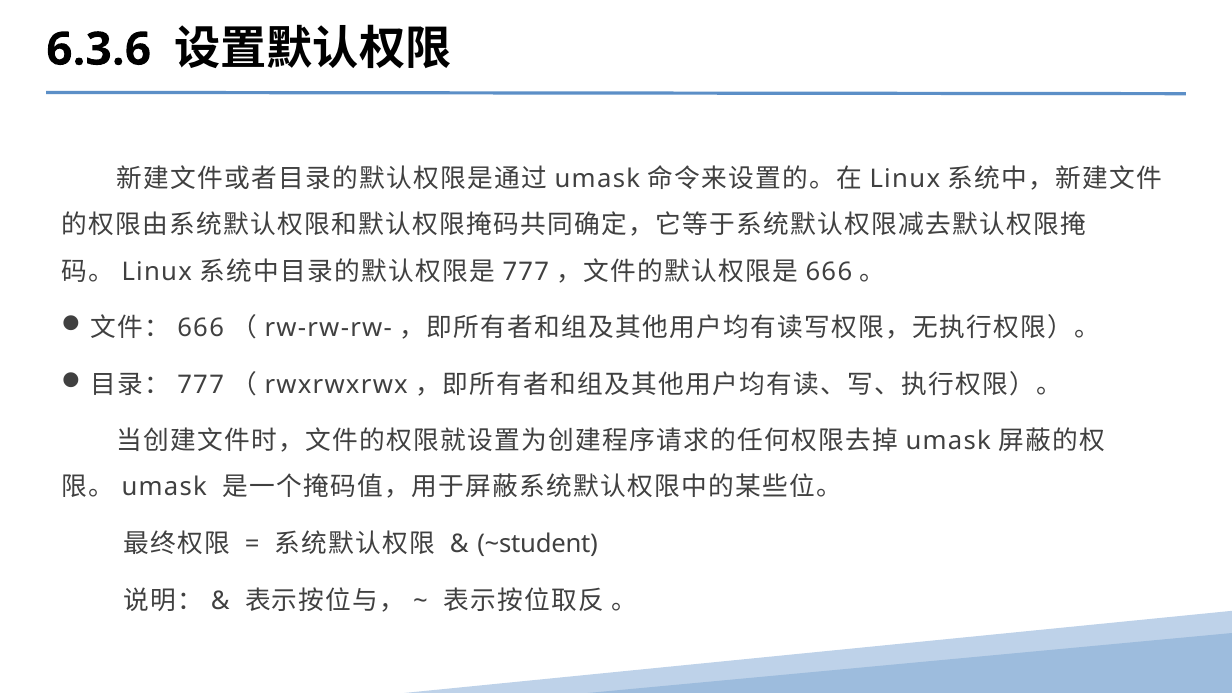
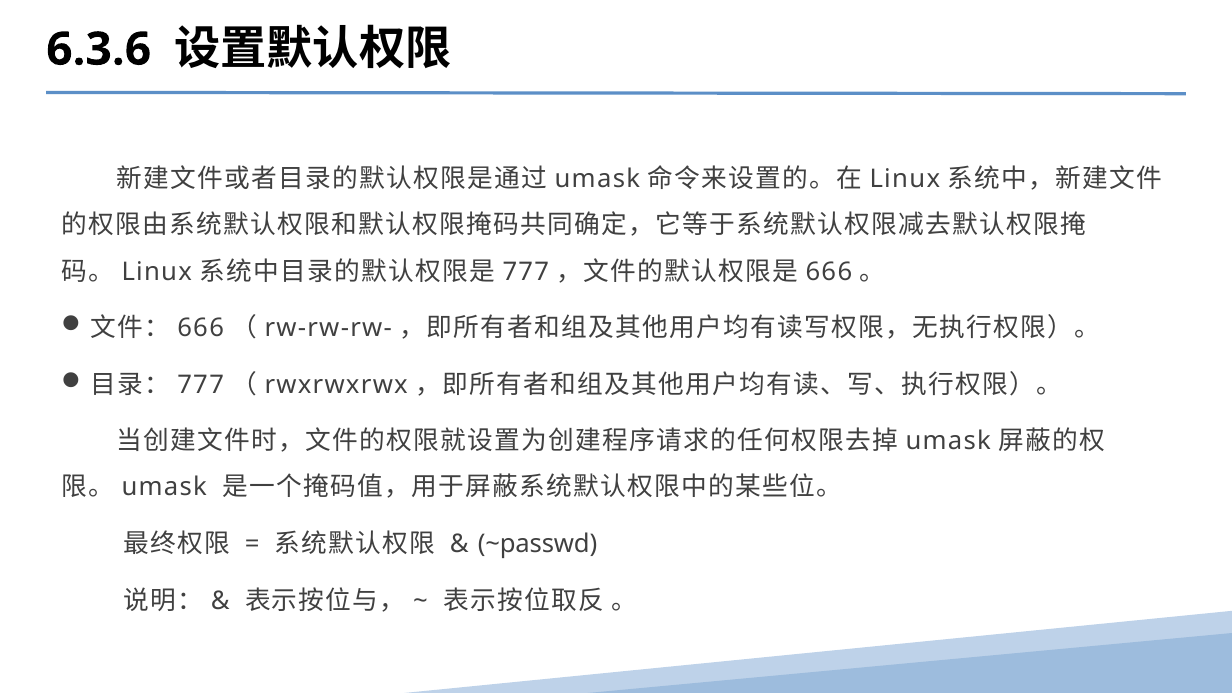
~student: ~student -> ~passwd
